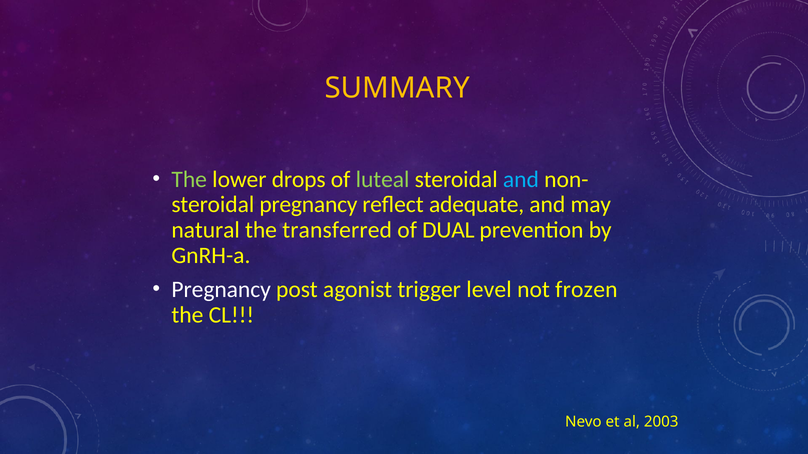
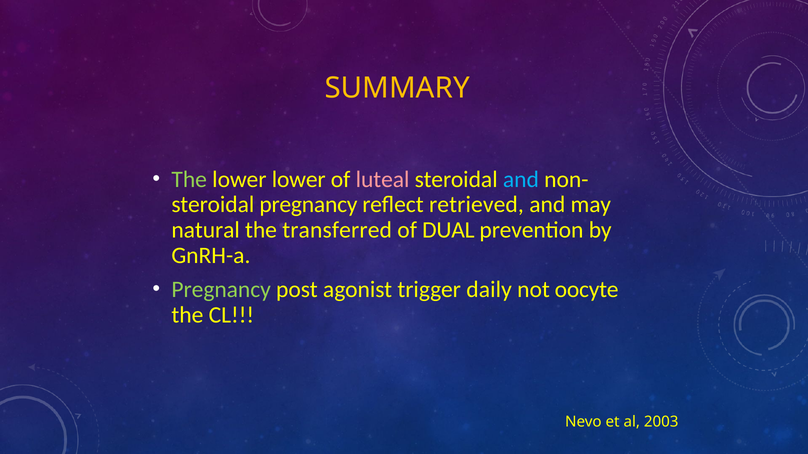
lower drops: drops -> lower
luteal colour: light green -> pink
adequate: adequate -> retrieved
Pregnancy at (221, 290) colour: white -> light green
level: level -> daily
frozen: frozen -> oocyte
